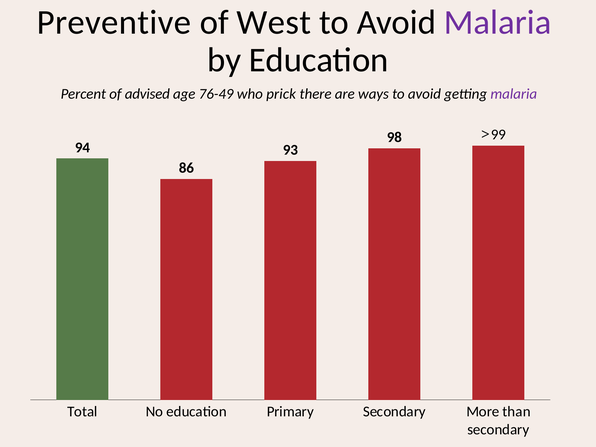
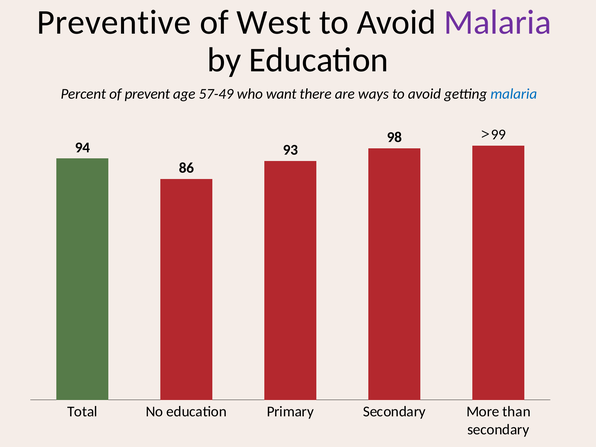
advised: advised -> prevent
76-49: 76-49 -> 57-49
prick: prick -> want
malaria at (514, 94) colour: purple -> blue
